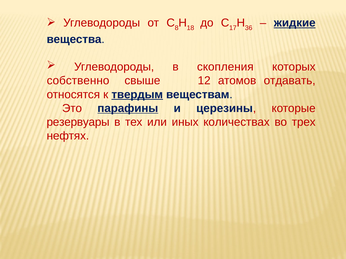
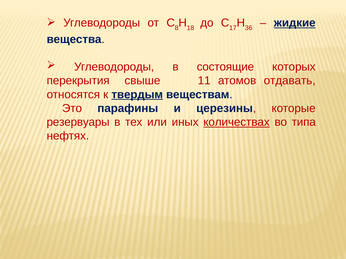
скопления: скопления -> состоящие
собственно: собственно -> перекрытия
12: 12 -> 11
парафины underline: present -> none
количествах underline: none -> present
трех: трех -> типа
